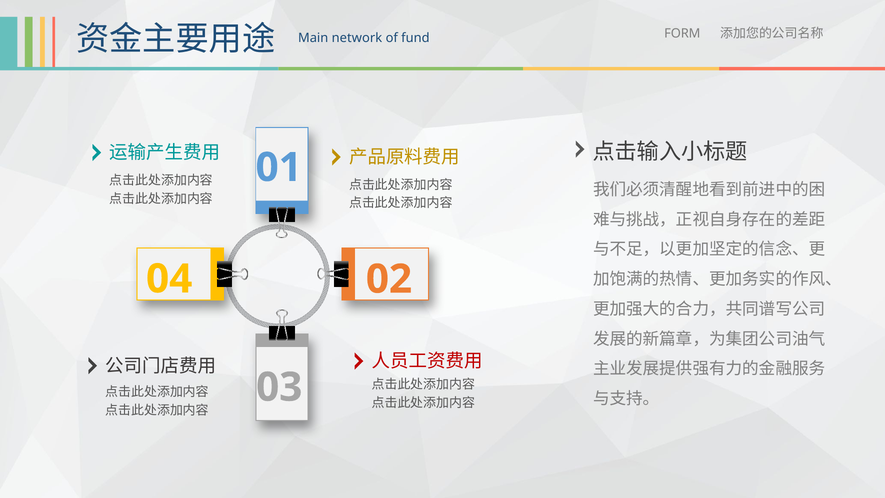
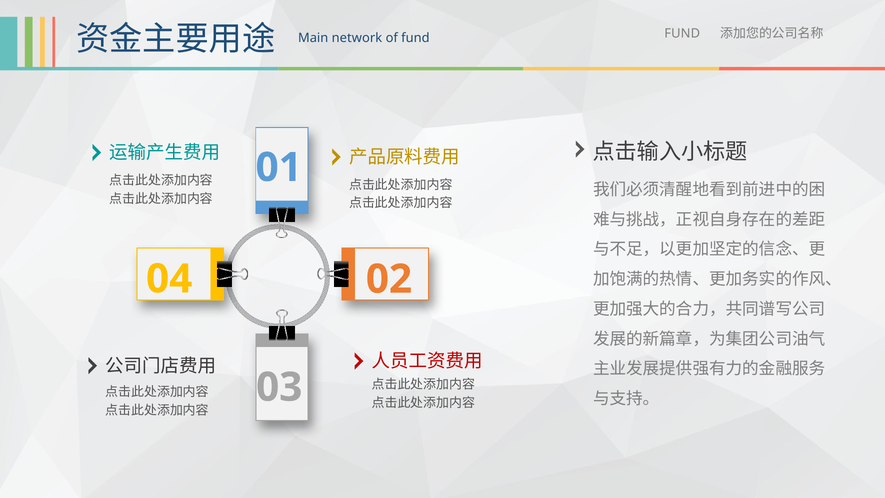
fund FORM: FORM -> FUND
